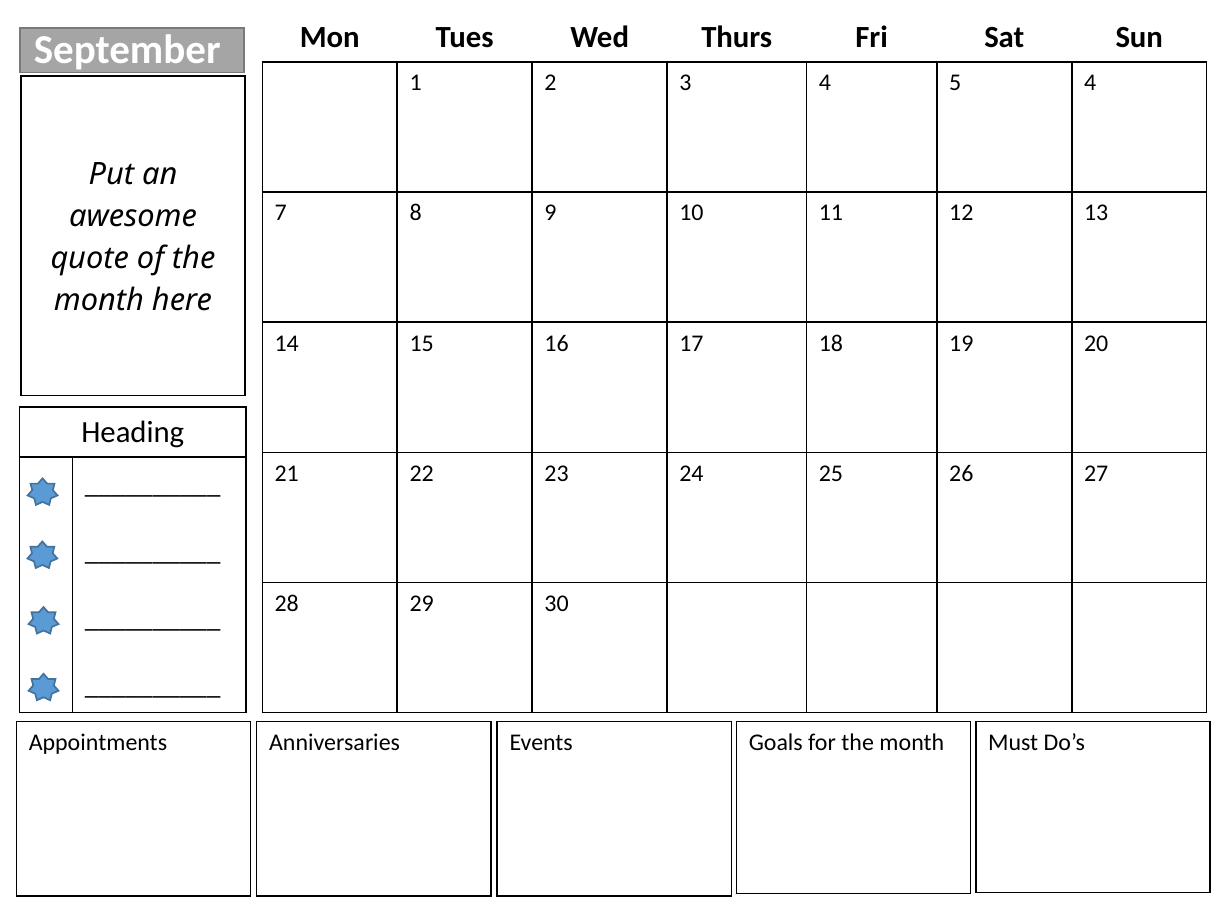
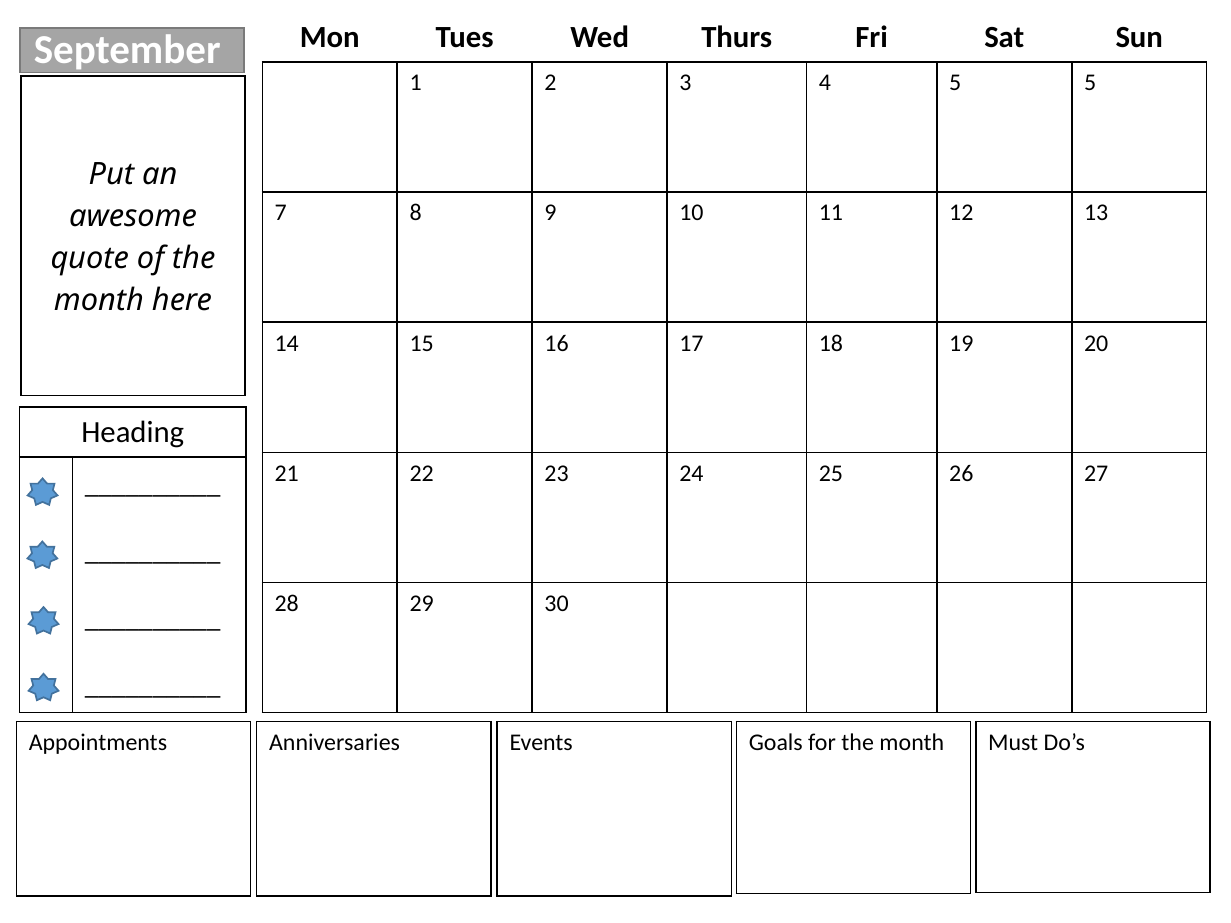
5 4: 4 -> 5
